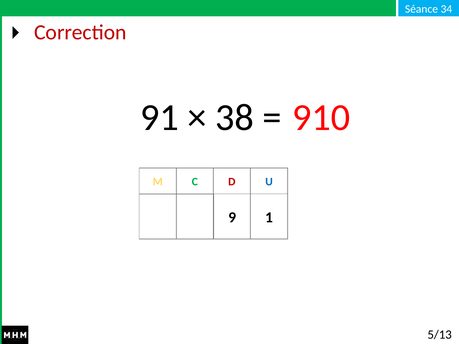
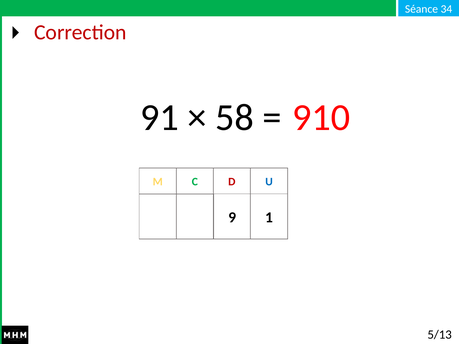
38: 38 -> 58
